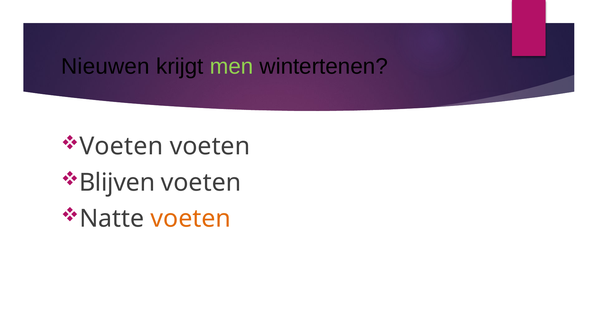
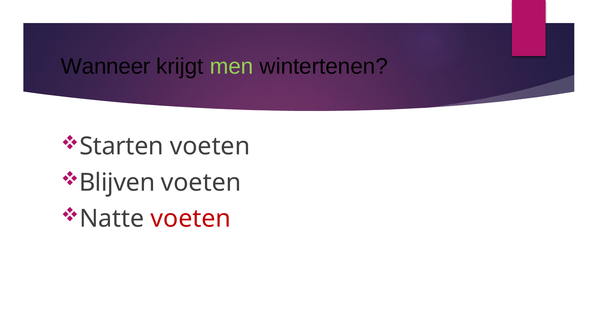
Nieuwen: Nieuwen -> Wanneer
Voeten at (121, 147): Voeten -> Starten
voeten at (191, 219) colour: orange -> red
